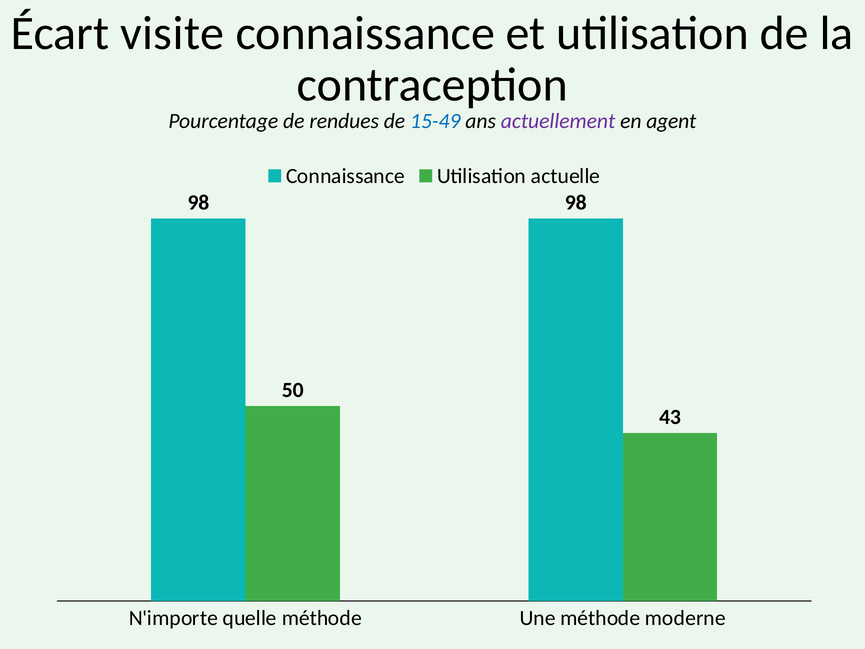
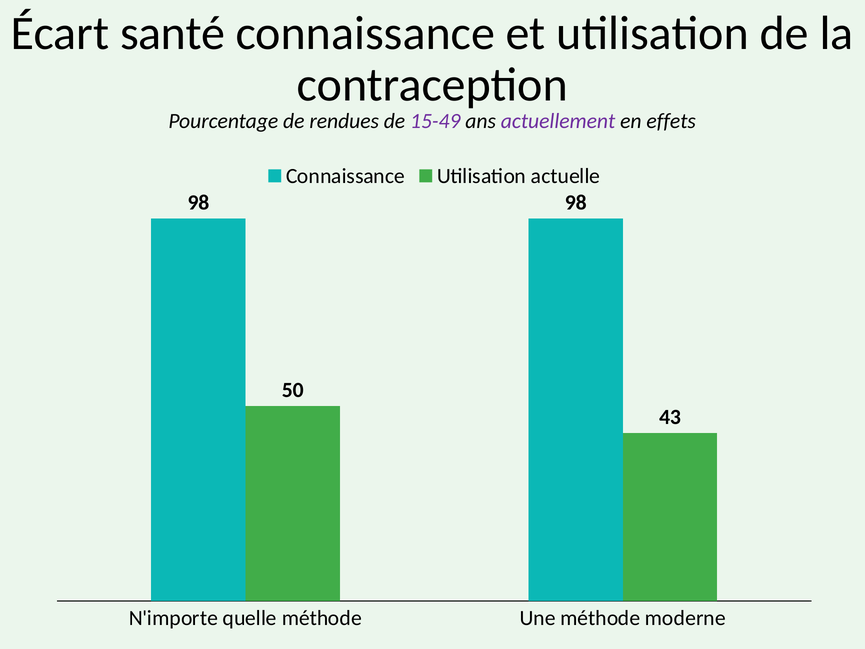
visite: visite -> santé
15-49 colour: blue -> purple
agent: agent -> effets
